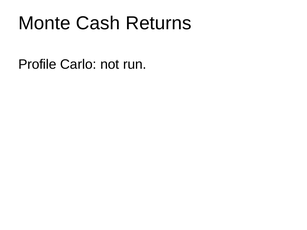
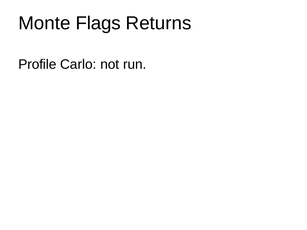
Cash: Cash -> Flags
